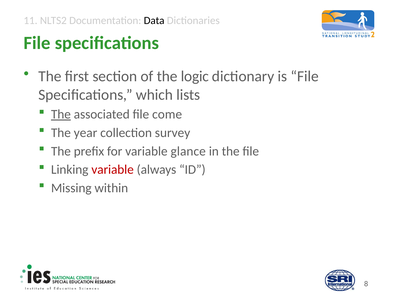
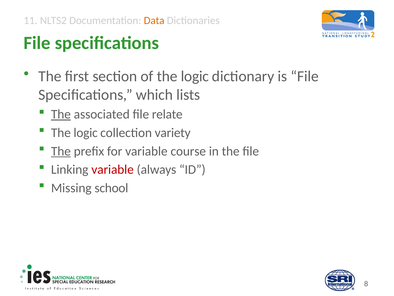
Data colour: black -> orange
come: come -> relate
year at (86, 133): year -> logic
survey: survey -> variety
The at (61, 151) underline: none -> present
glance: glance -> course
within: within -> school
